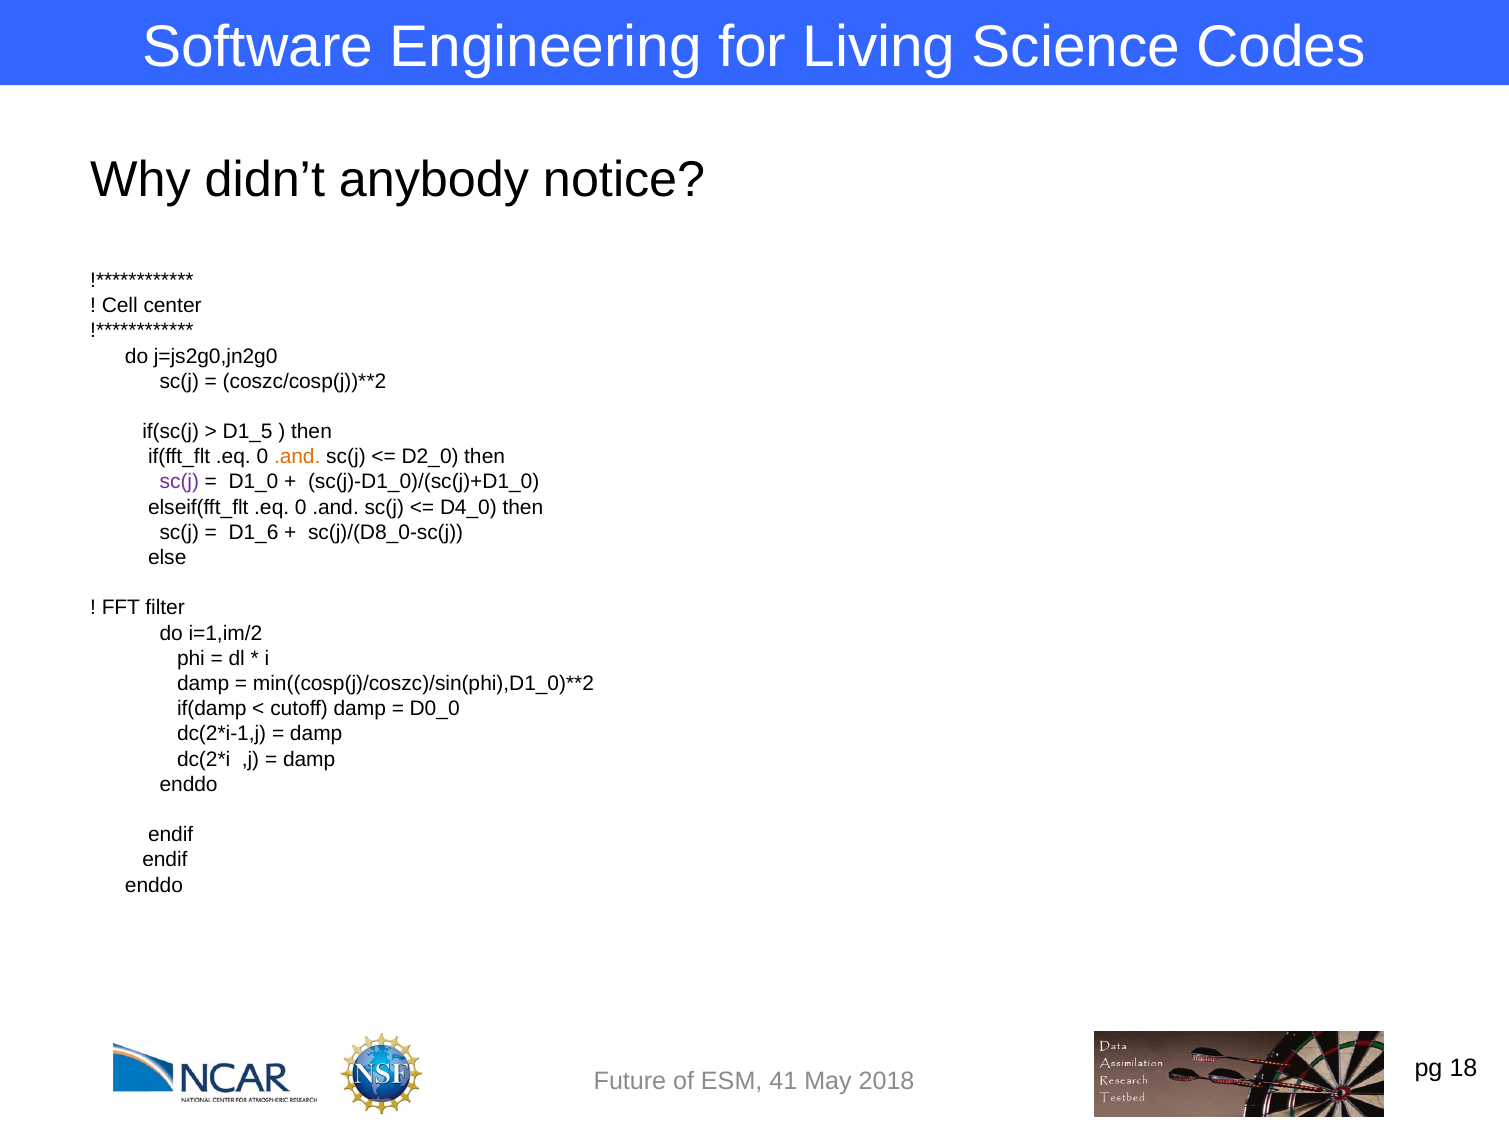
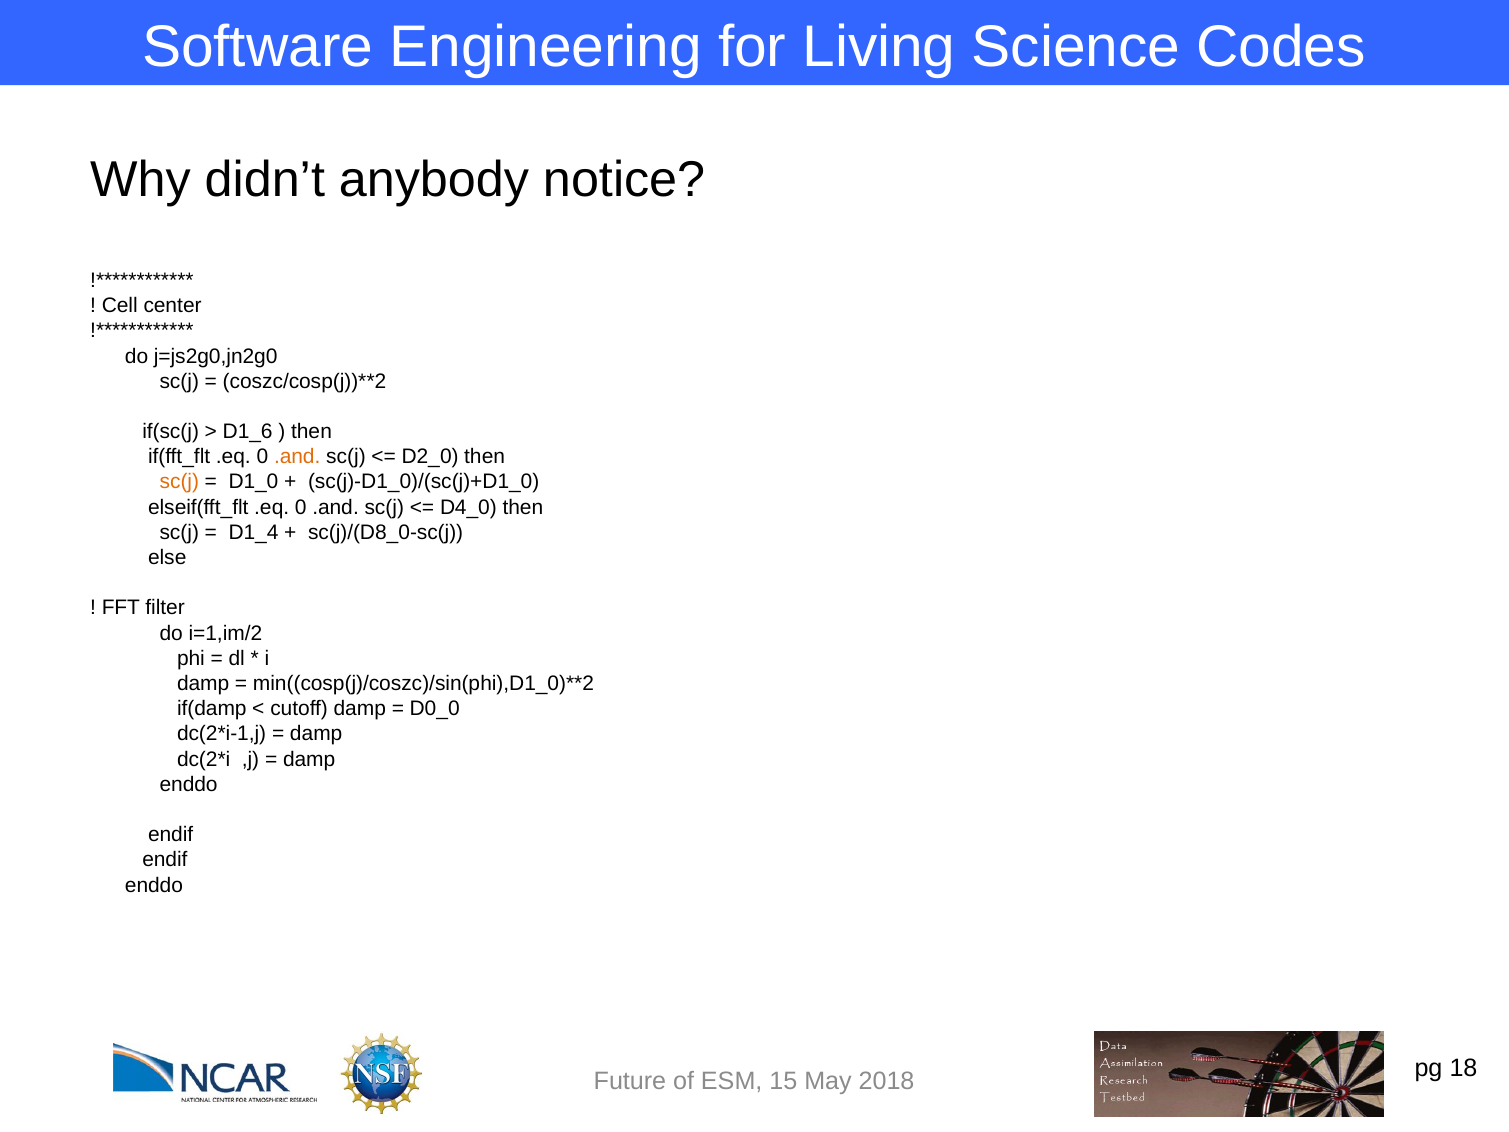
D1_5: D1_5 -> D1_6
sc(j at (179, 482) colour: purple -> orange
D1_6: D1_6 -> D1_4
41: 41 -> 15
